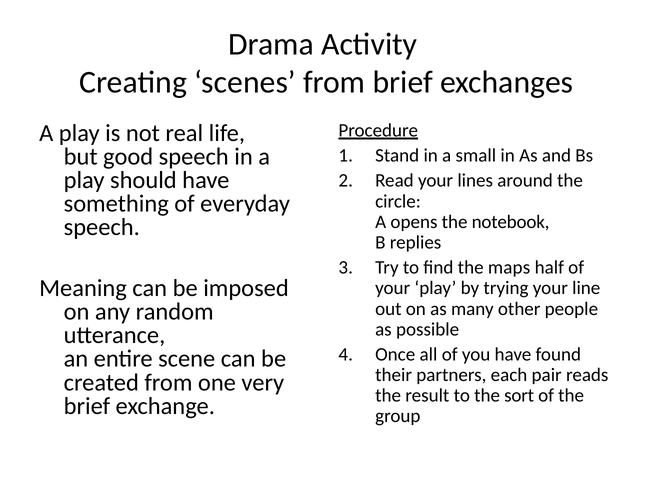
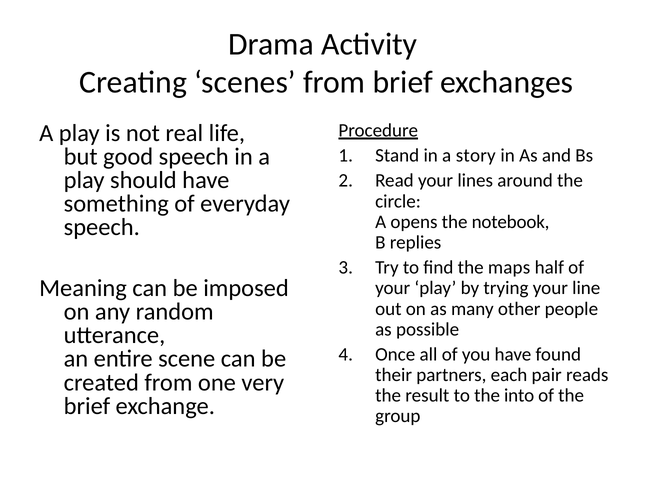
small: small -> story
sort: sort -> into
